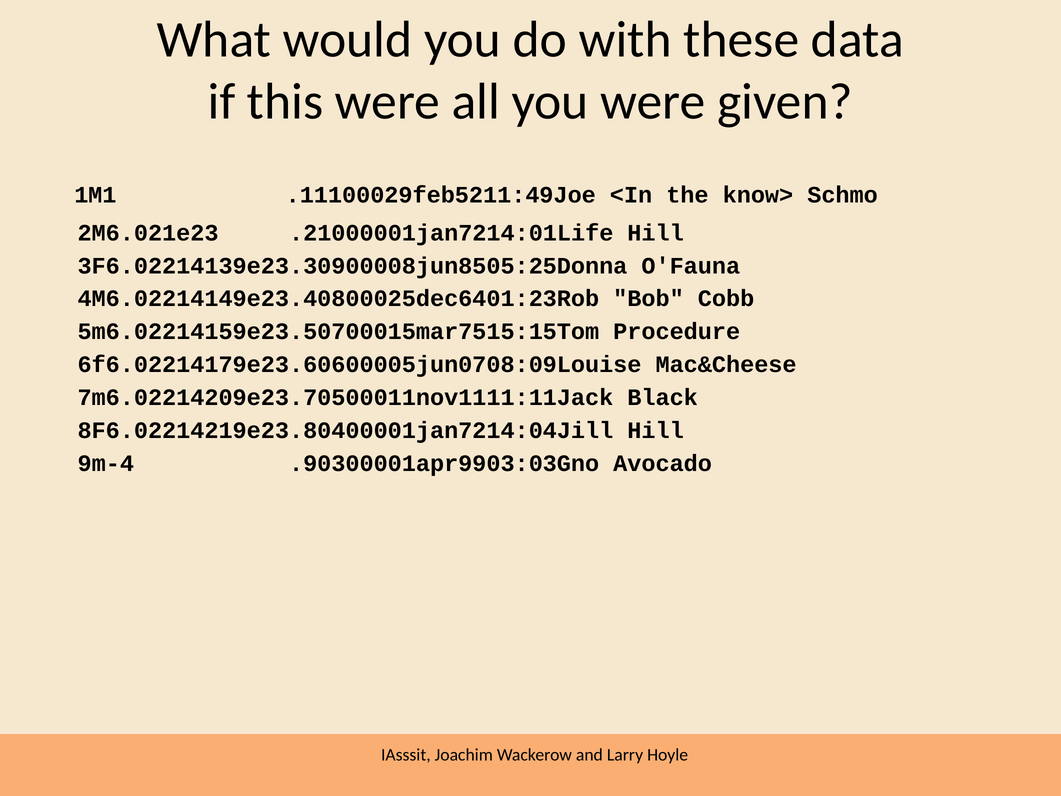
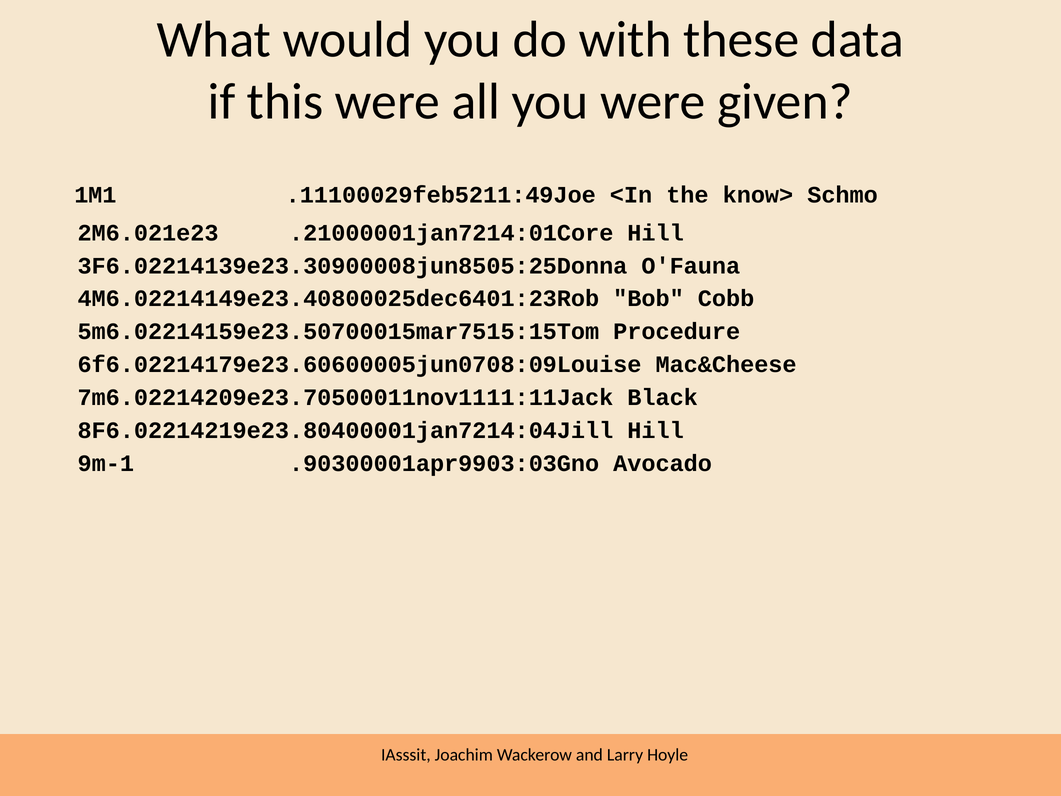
.21000001jan7214:01Life: .21000001jan7214:01Life -> .21000001jan7214:01Core
9m-4: 9m-4 -> 9m-1
